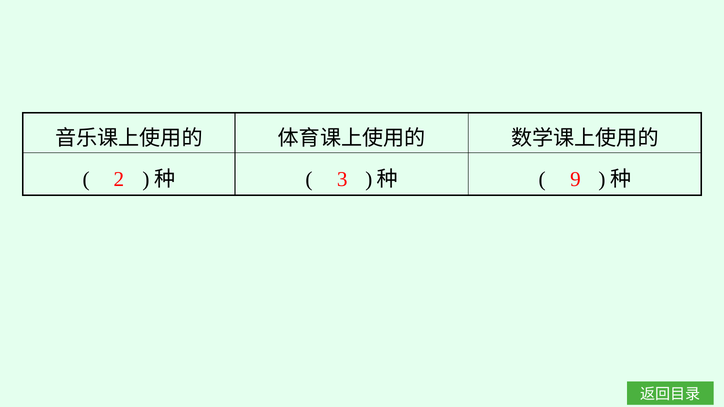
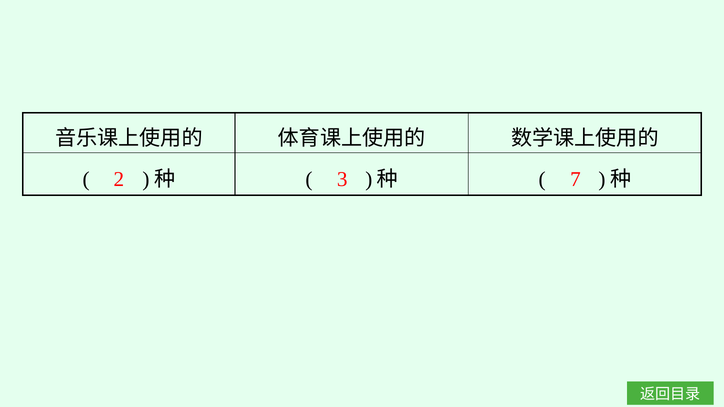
9: 9 -> 7
